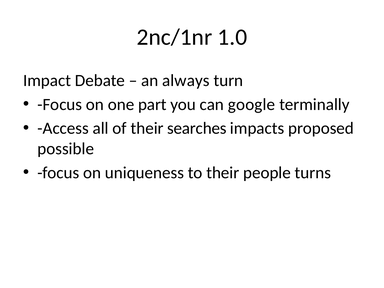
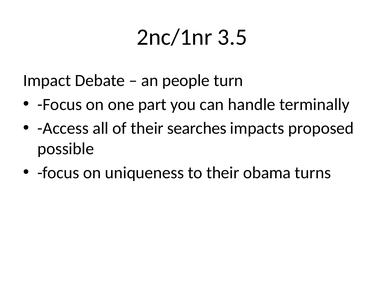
1.0: 1.0 -> 3.5
always: always -> people
google: google -> handle
people: people -> obama
